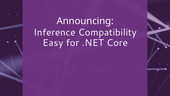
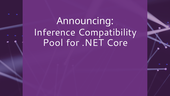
Easy: Easy -> Pool
